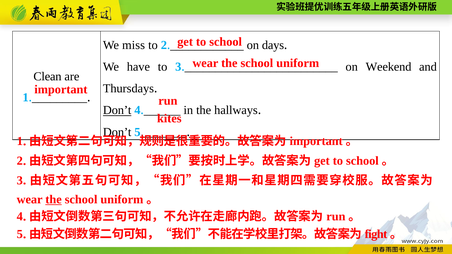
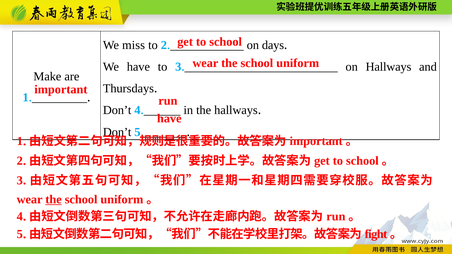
on Weekend: Weekend -> Hallways
Clean: Clean -> Make
Don’t at (117, 110) underline: present -> none
kites at (169, 118): kites -> have
